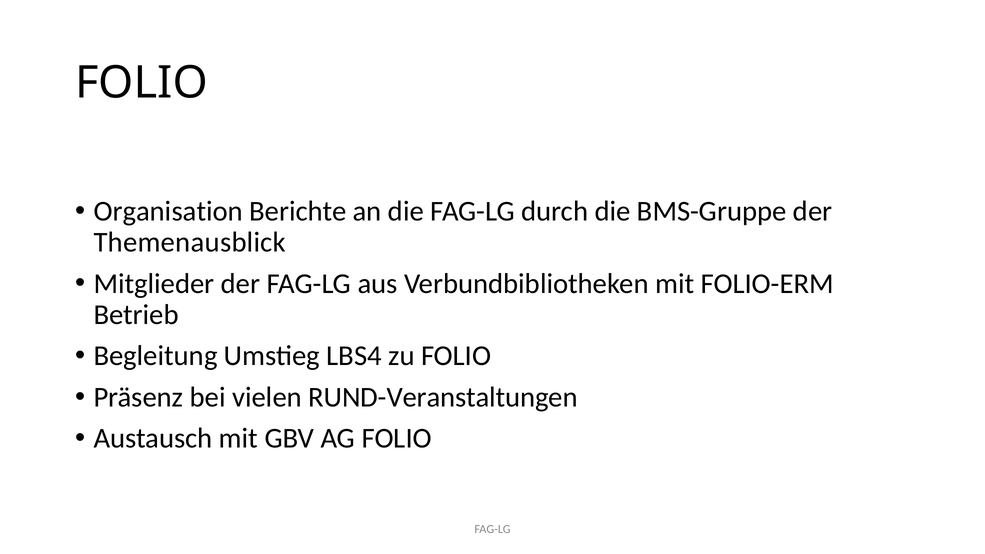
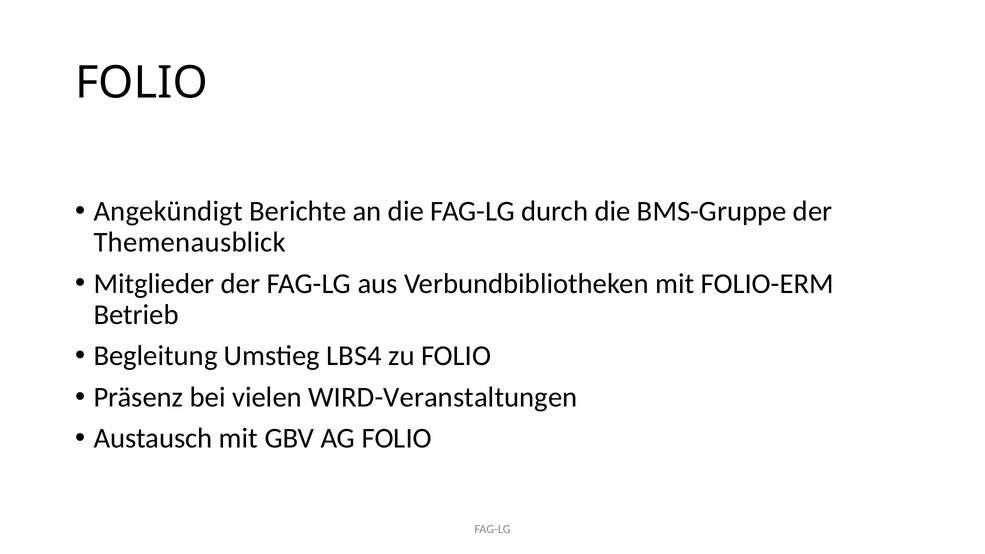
Organisation: Organisation -> Angekündigt
RUND-Veranstaltungen: RUND-Veranstaltungen -> WIRD-Veranstaltungen
